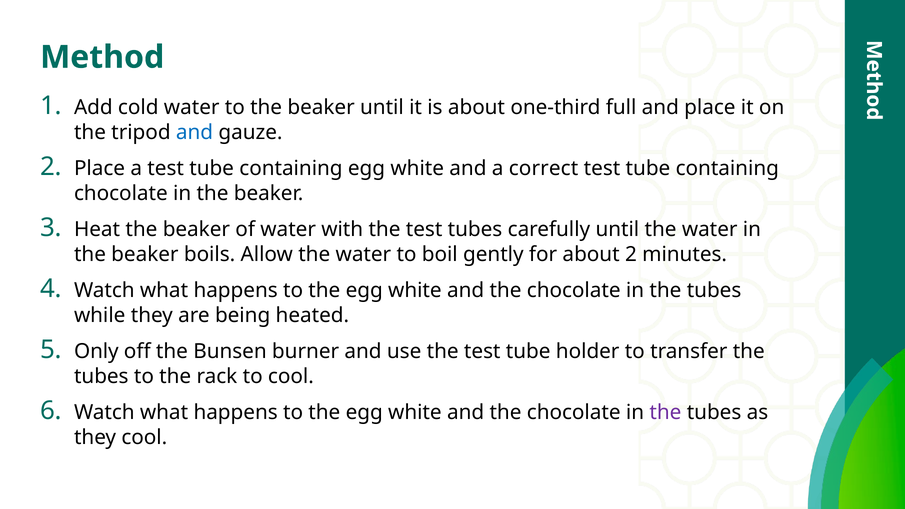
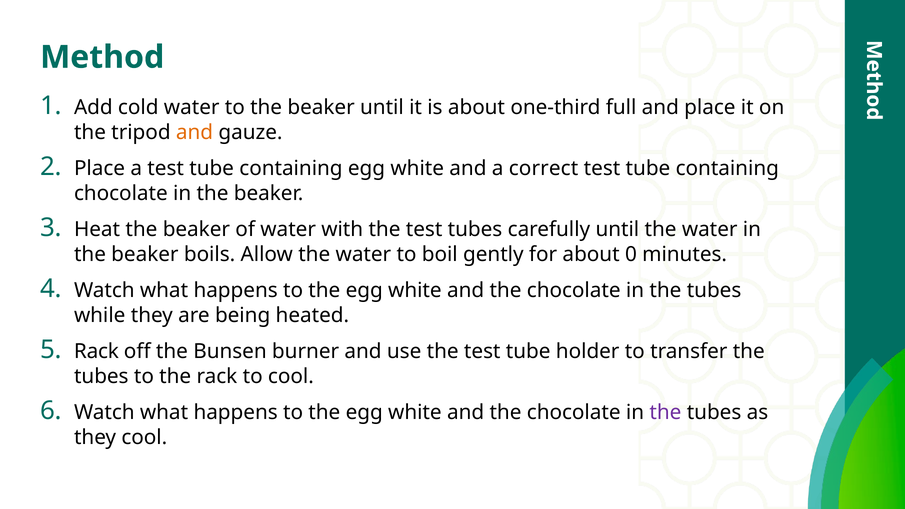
and at (195, 132) colour: blue -> orange
about 2: 2 -> 0
5 Only: Only -> Rack
